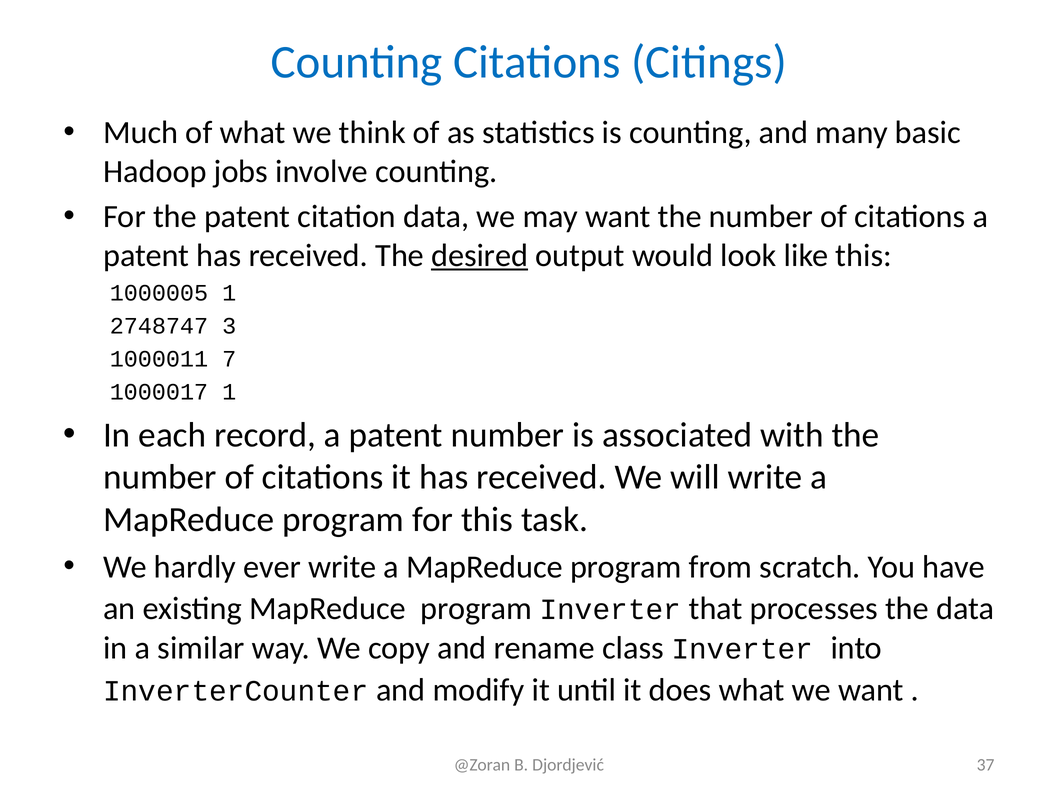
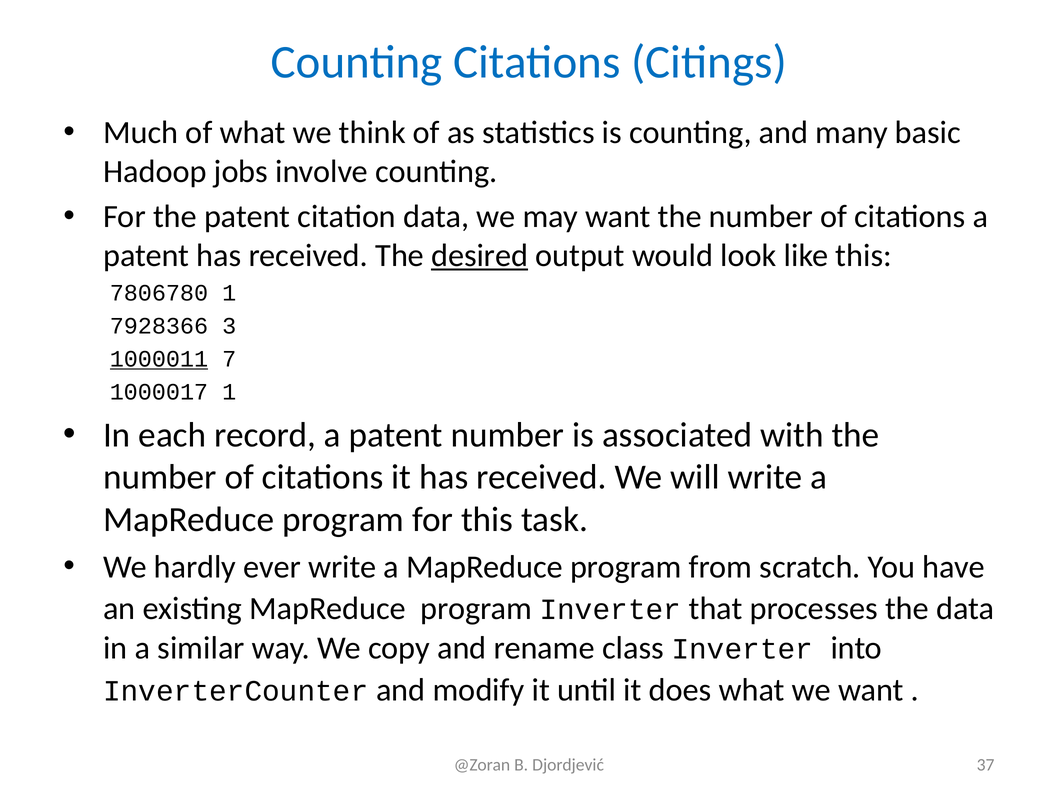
1000005: 1000005 -> 7806780
2748747: 2748747 -> 7928366
1000011 underline: none -> present
